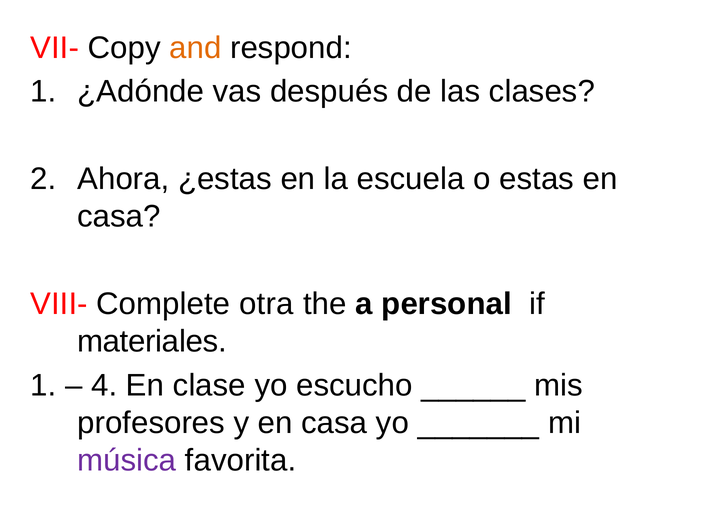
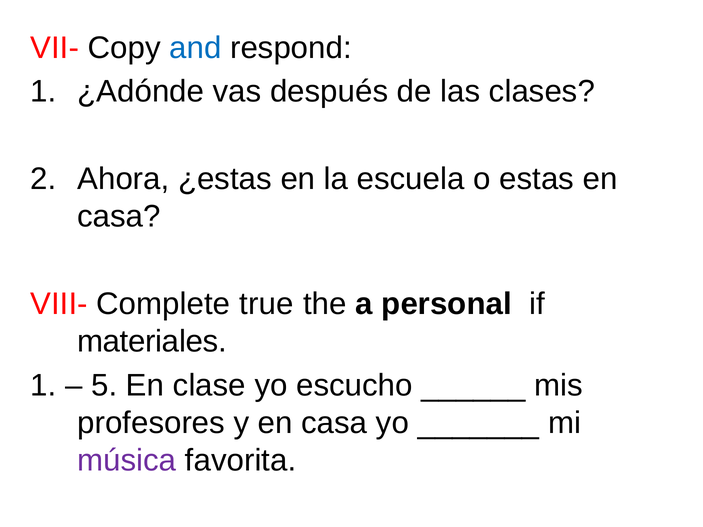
and colour: orange -> blue
otra: otra -> true
4: 4 -> 5
